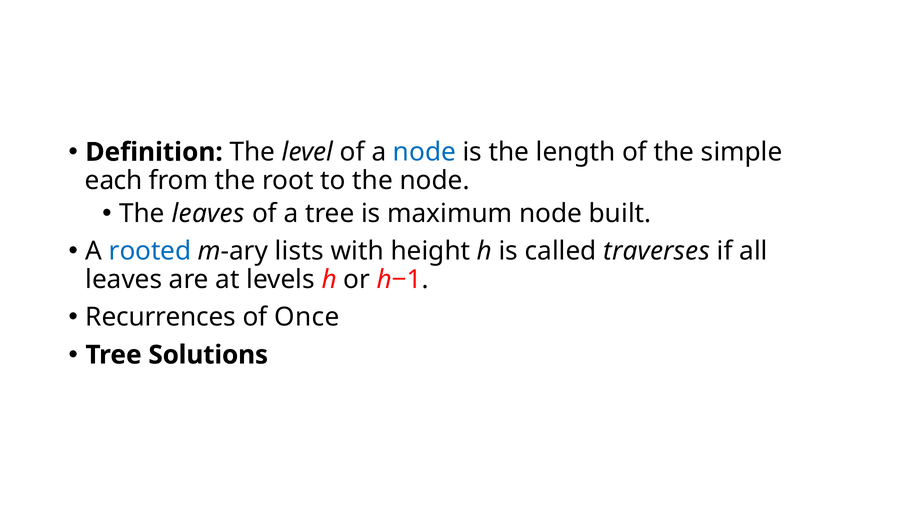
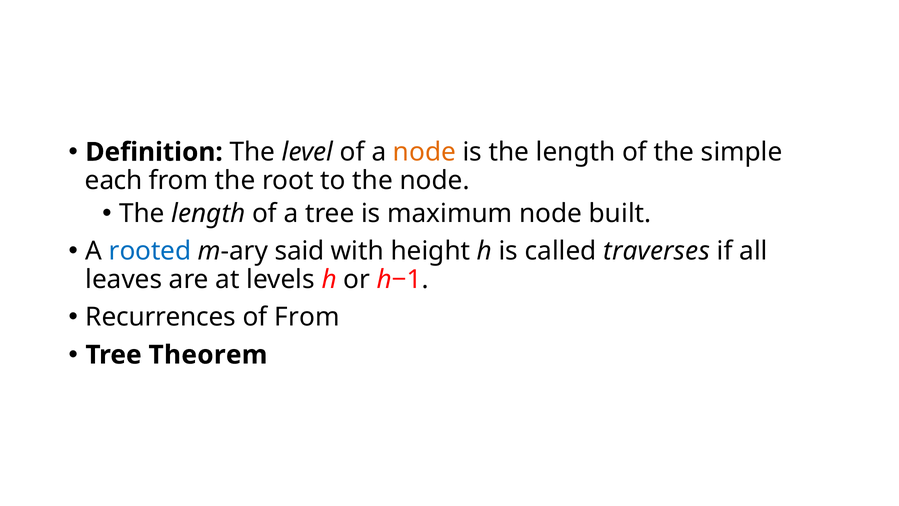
node at (424, 152) colour: blue -> orange
leaves at (208, 213): leaves -> length
lists: lists -> said
of Once: Once -> From
Solutions: Solutions -> Theorem
